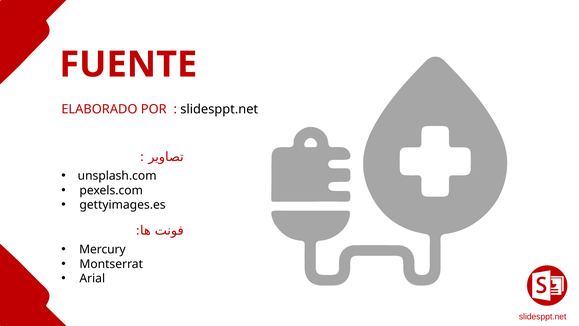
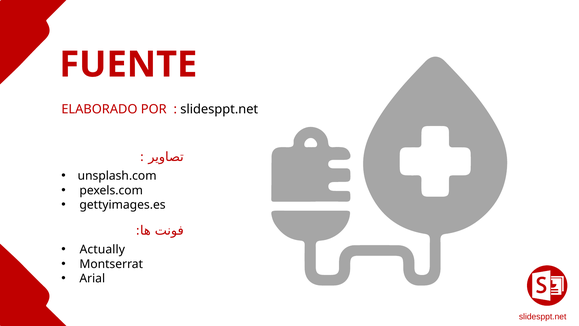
Mercury: Mercury -> Actually
